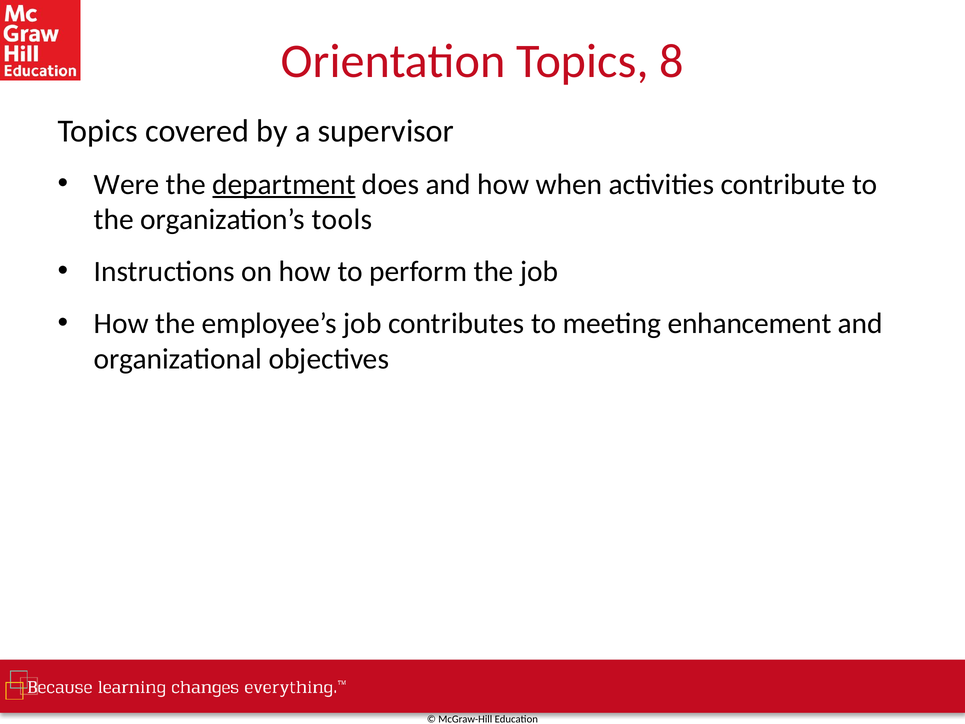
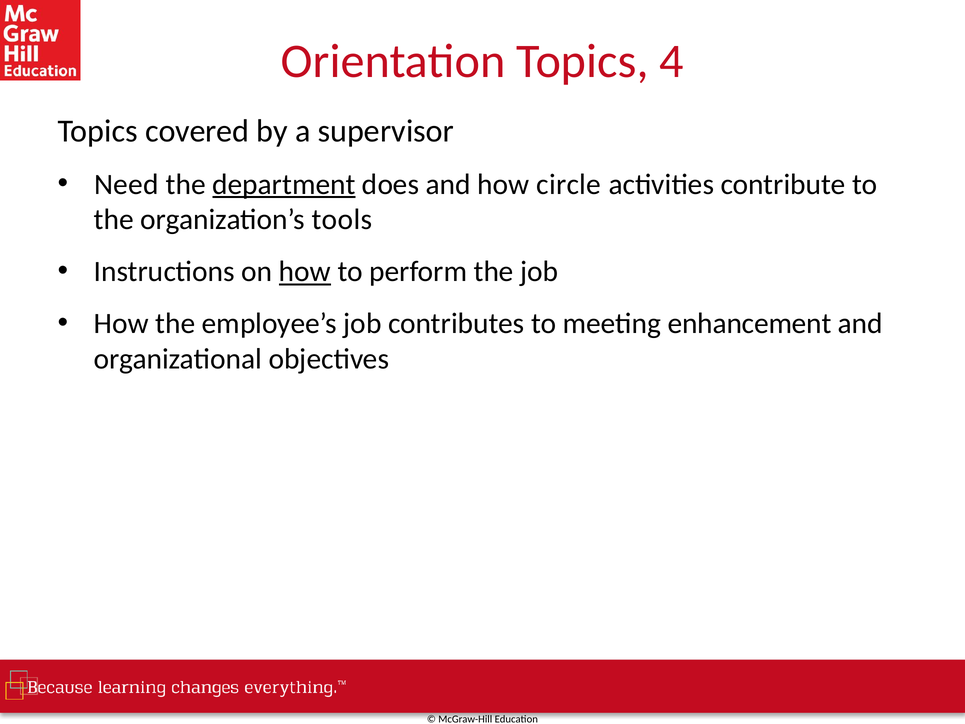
8: 8 -> 4
Were: Were -> Need
when: when -> circle
how at (305, 272) underline: none -> present
